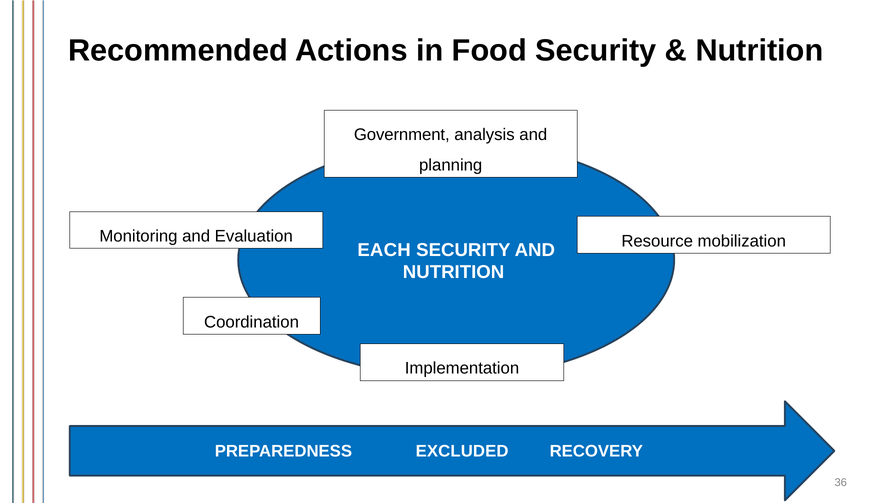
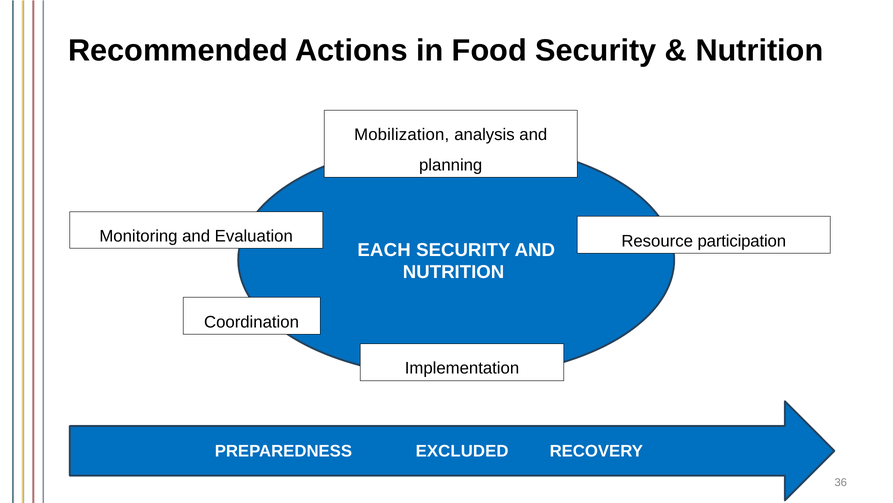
Government: Government -> Mobilization
mobilization: mobilization -> participation
